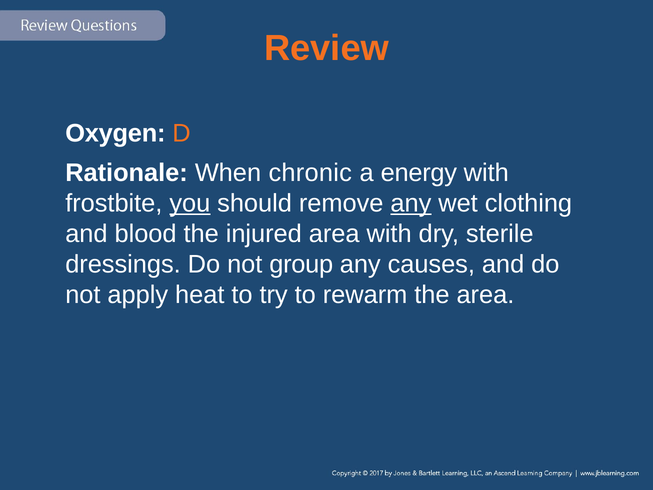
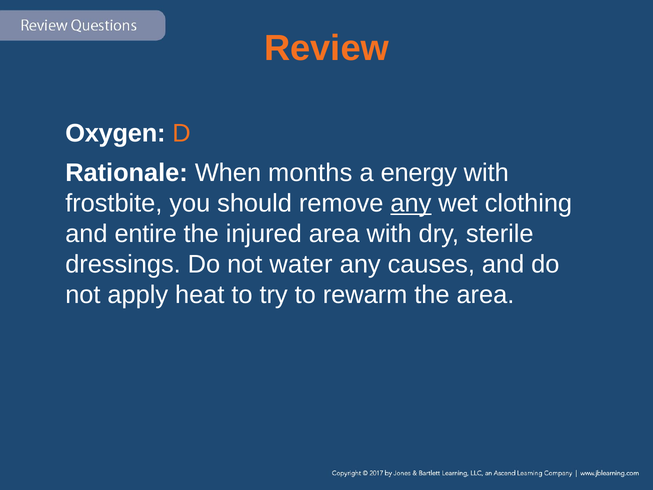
chronic: chronic -> months
you underline: present -> none
blood: blood -> entire
group: group -> water
